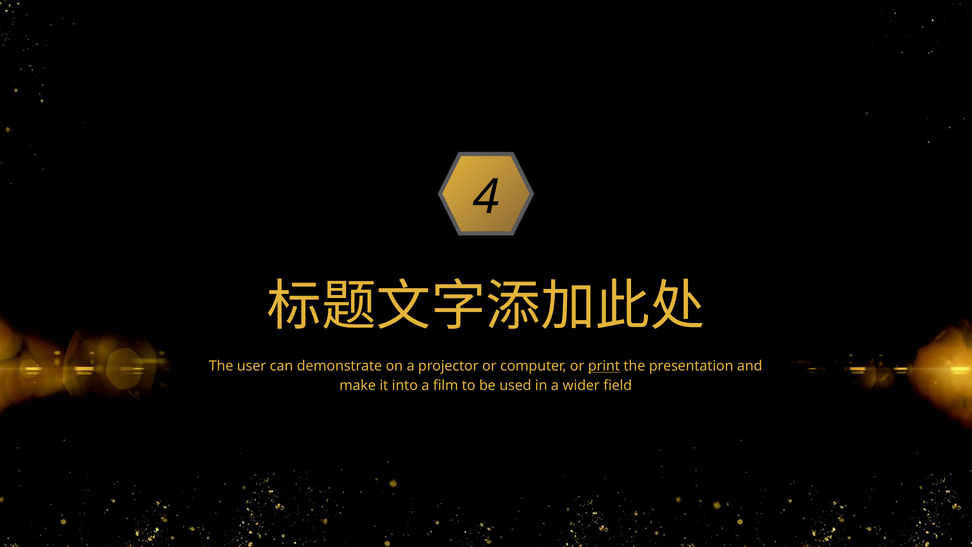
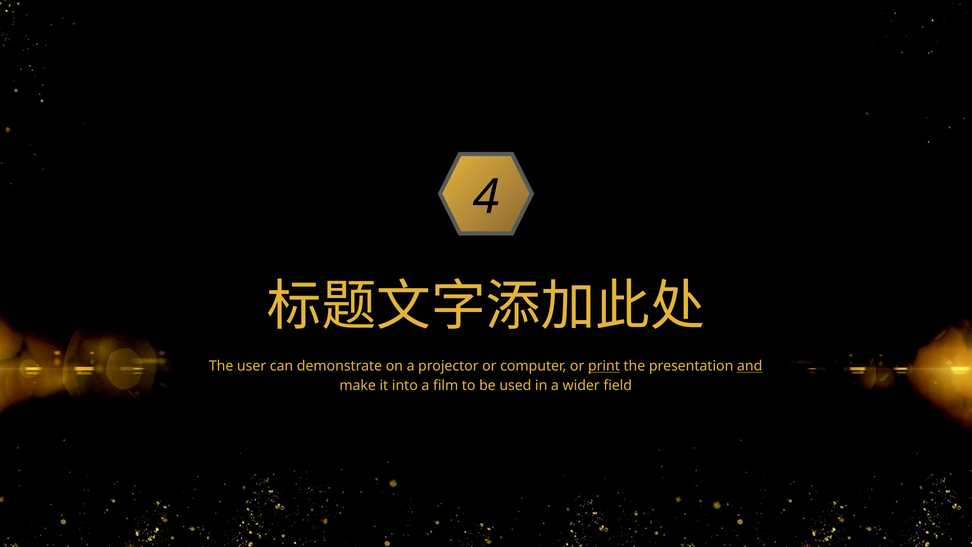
and underline: none -> present
